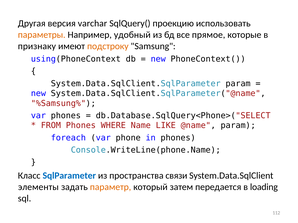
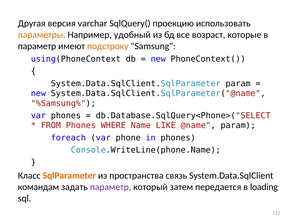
прямое: прямое -> возраст
признаку at (37, 46): признаку -> параметр
SqlParameter colour: blue -> orange
связи: связи -> связь
элементы: элементы -> командам
параметр at (111, 187) colour: orange -> purple
